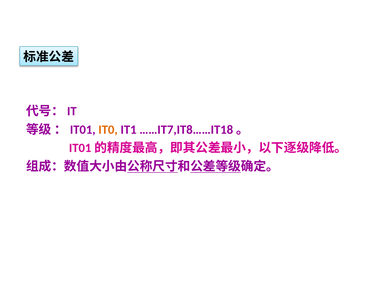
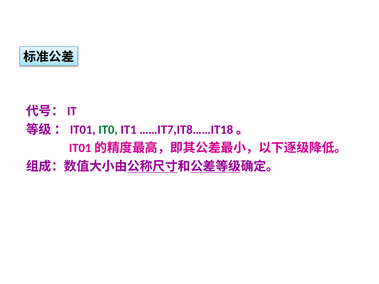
IT0 colour: orange -> green
